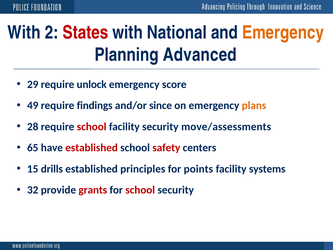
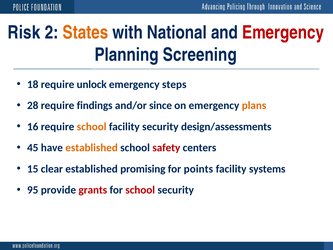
With at (24, 32): With -> Risk
States colour: red -> orange
Emergency at (283, 32) colour: orange -> red
Advanced: Advanced -> Screening
29: 29 -> 18
score: score -> steps
49: 49 -> 28
28: 28 -> 16
school at (92, 127) colour: red -> orange
move/assessments: move/assessments -> design/assessments
65: 65 -> 45
established at (92, 148) colour: red -> orange
drills: drills -> clear
principles: principles -> promising
32: 32 -> 95
